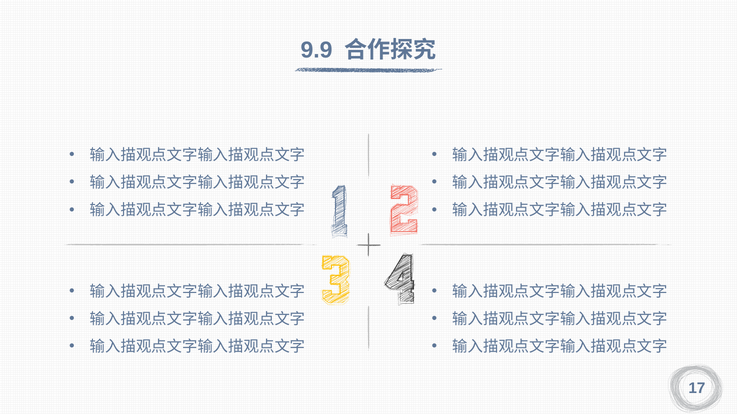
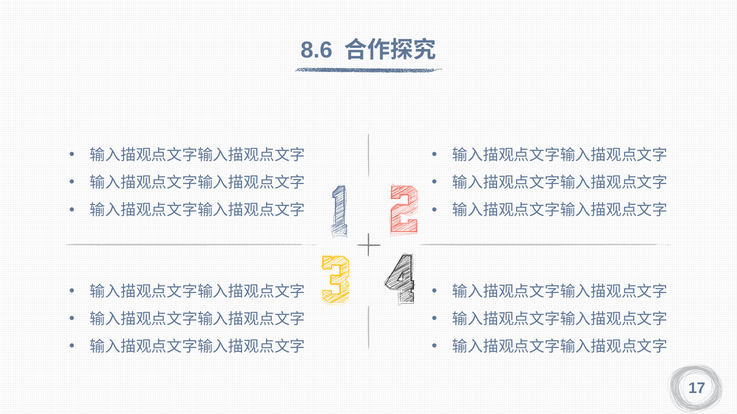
9.9: 9.9 -> 8.6
